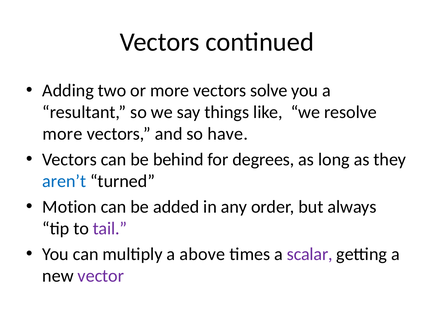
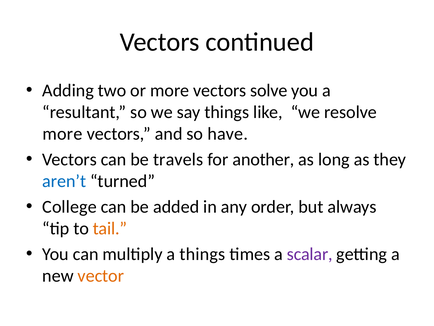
behind: behind -> travels
degrees: degrees -> another
Motion: Motion -> College
tail colour: purple -> orange
a above: above -> things
vector colour: purple -> orange
